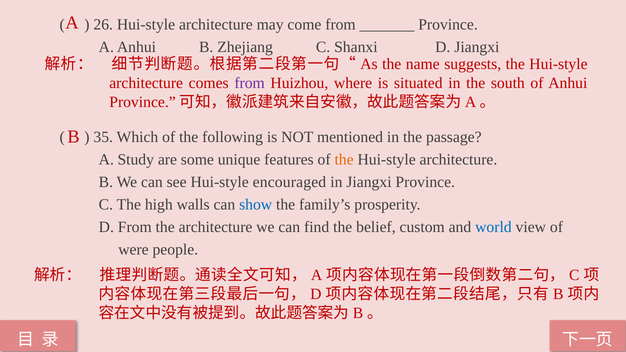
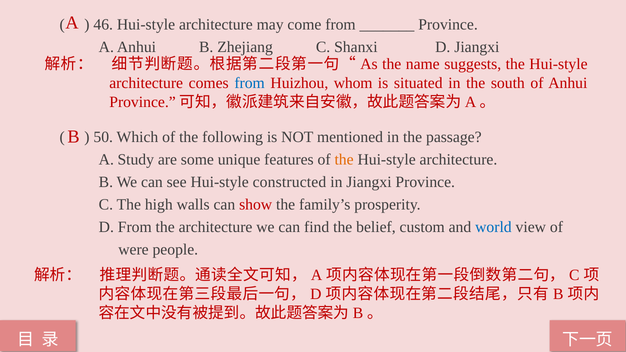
26: 26 -> 46
from at (250, 83) colour: purple -> blue
where: where -> whom
35: 35 -> 50
encouraged: encouraged -> constructed
show colour: blue -> red
